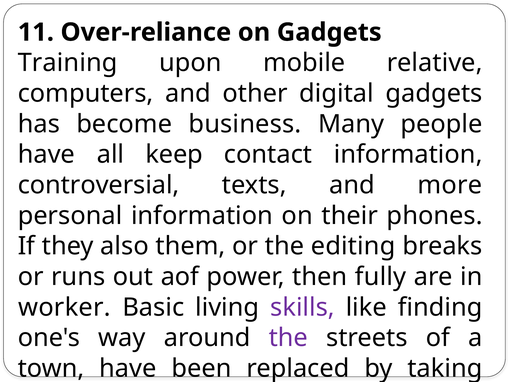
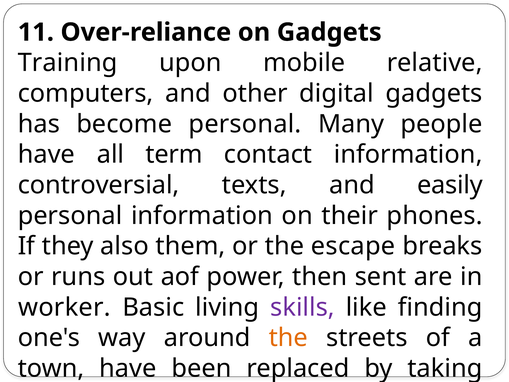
become business: business -> personal
keep: keep -> term
more: more -> easily
editing: editing -> escape
fully: fully -> sent
the at (288, 338) colour: purple -> orange
